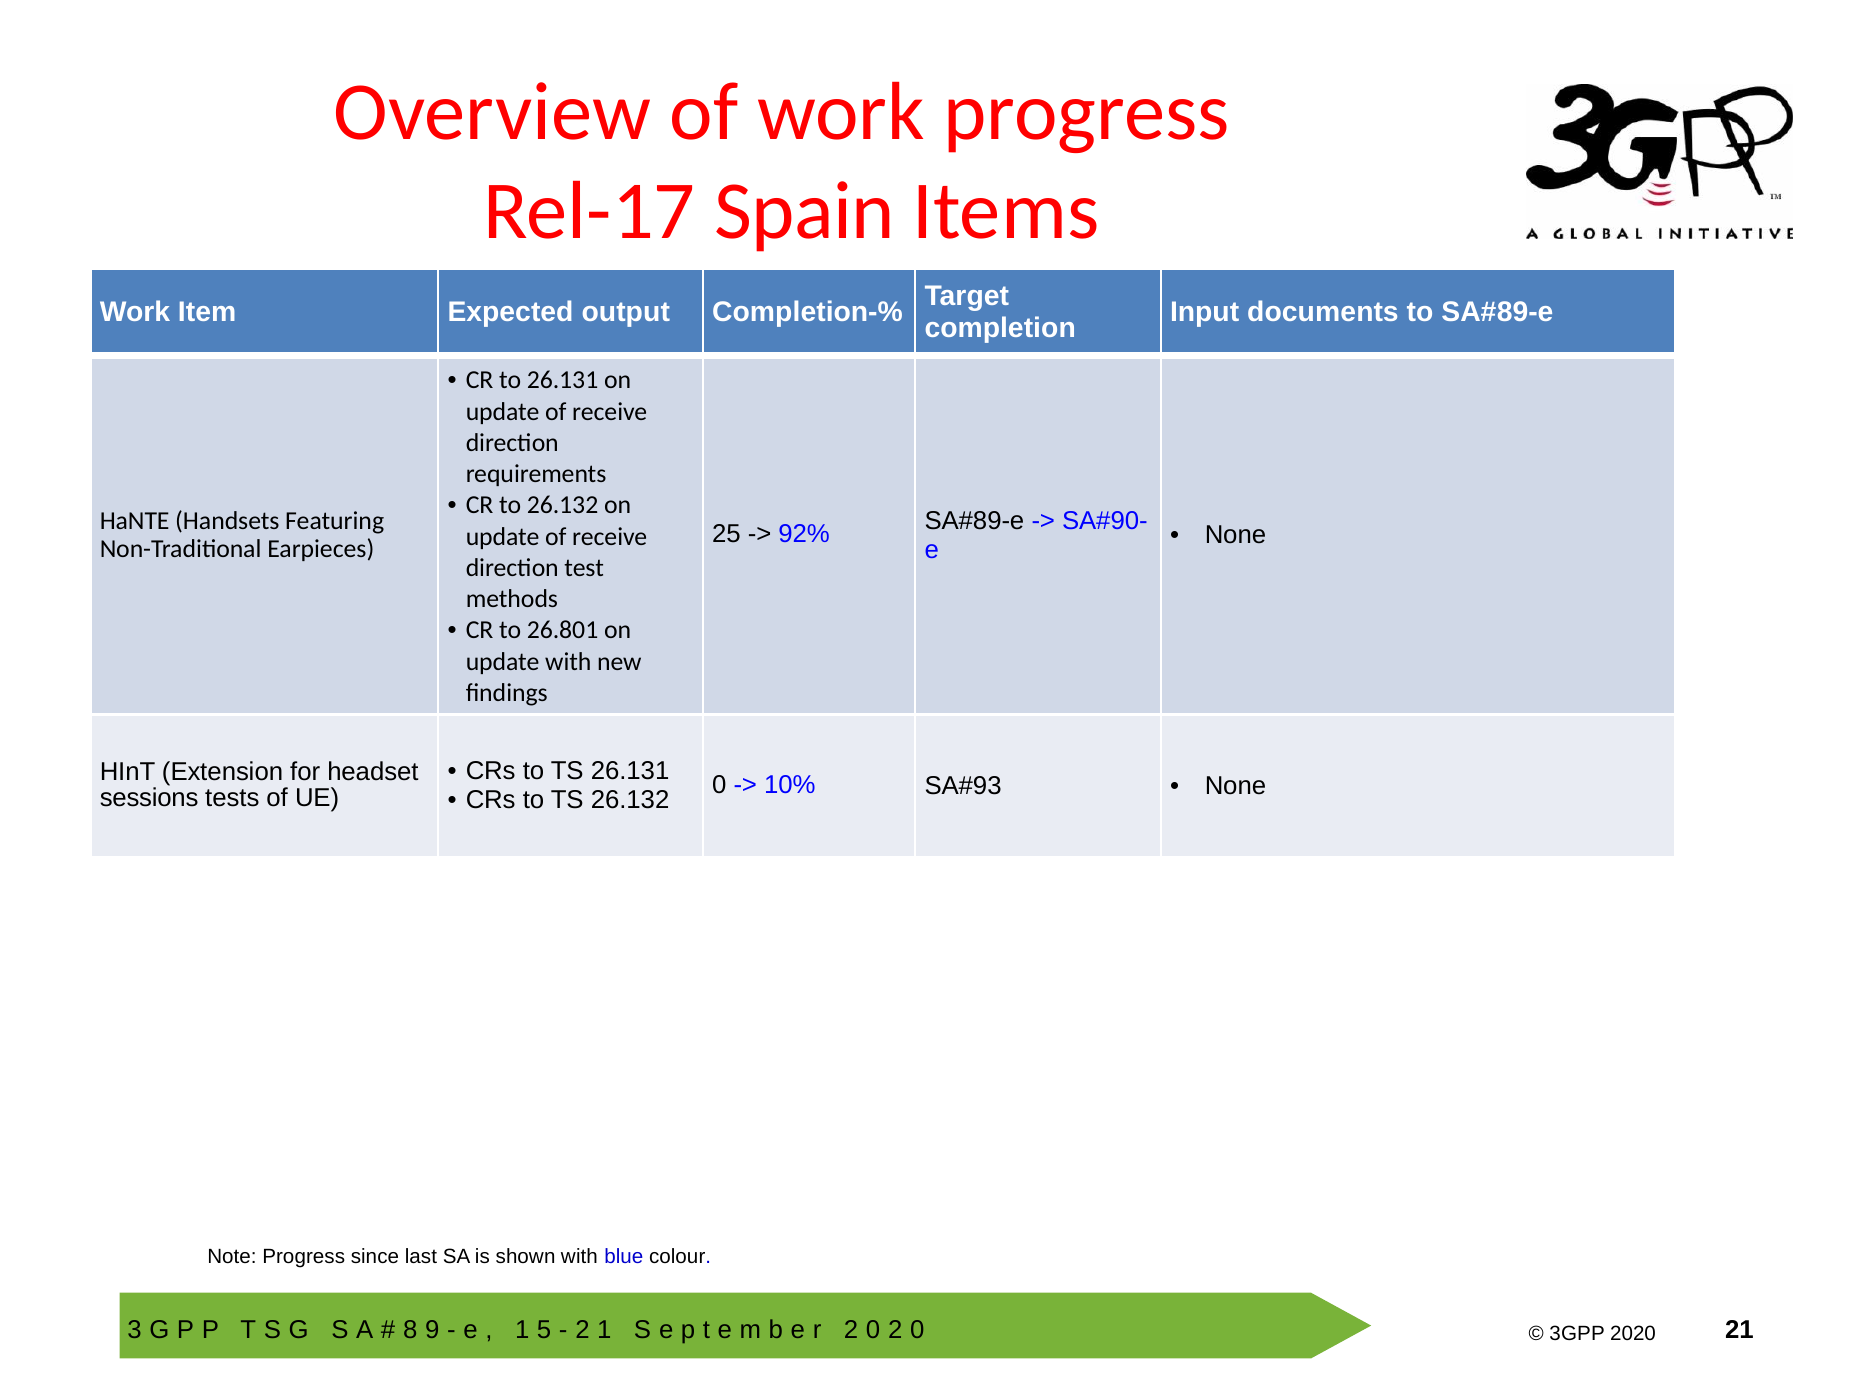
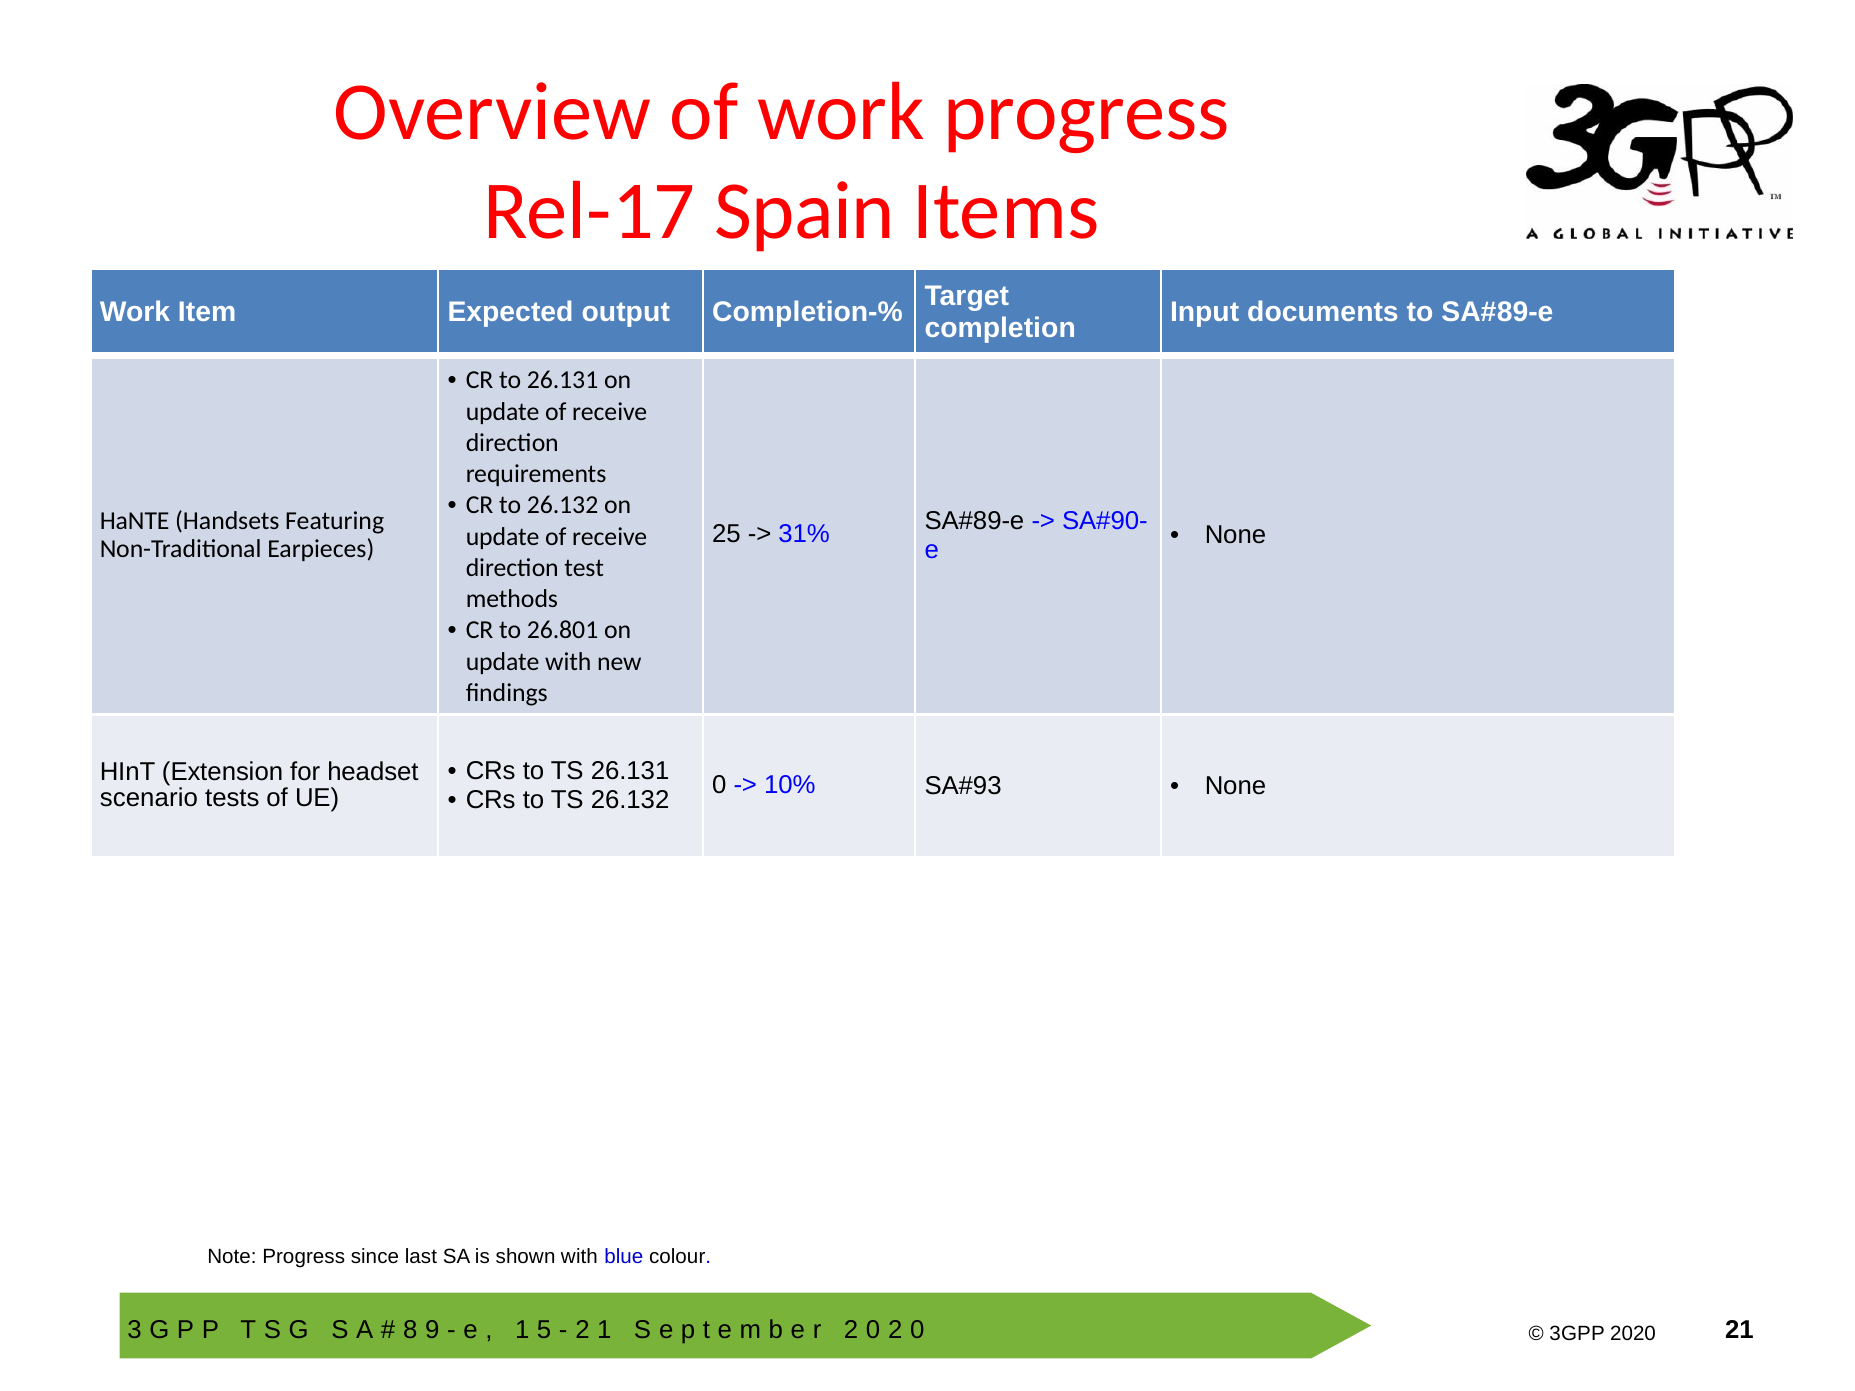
92%: 92% -> 31%
sessions: sessions -> scenario
